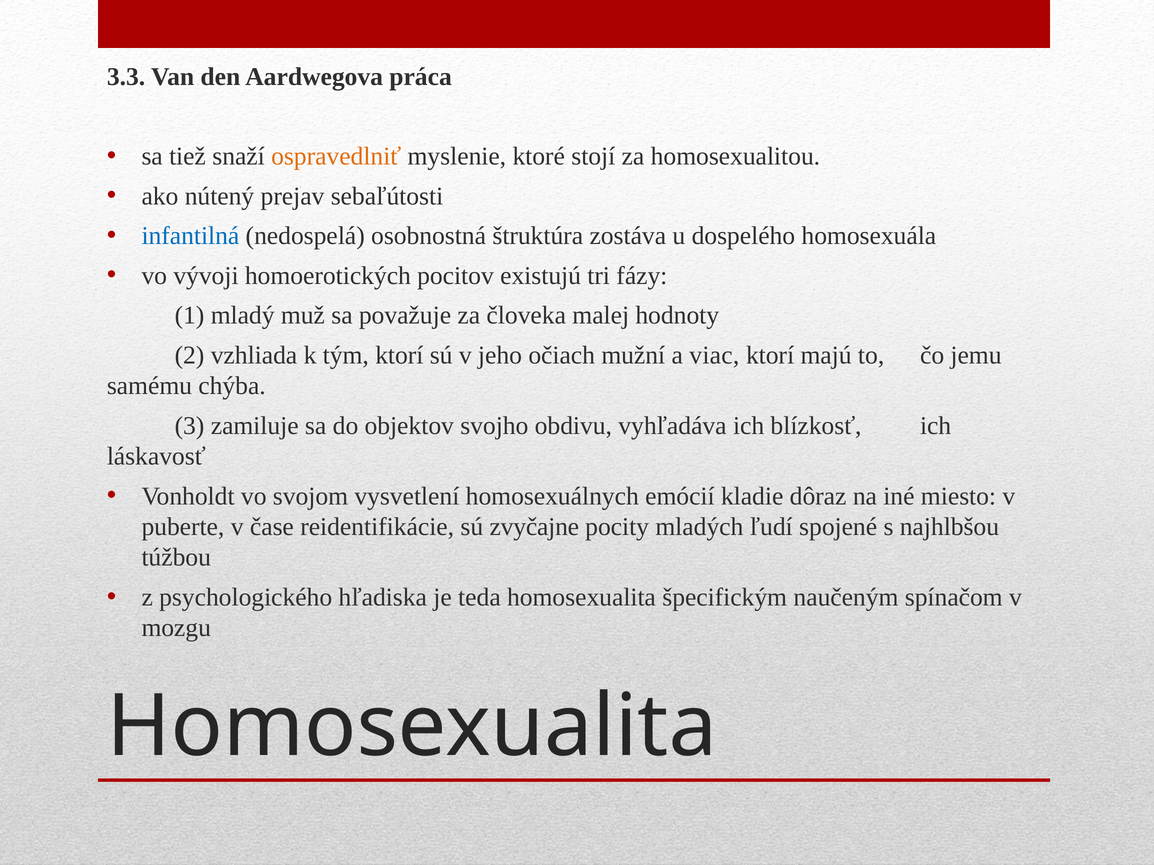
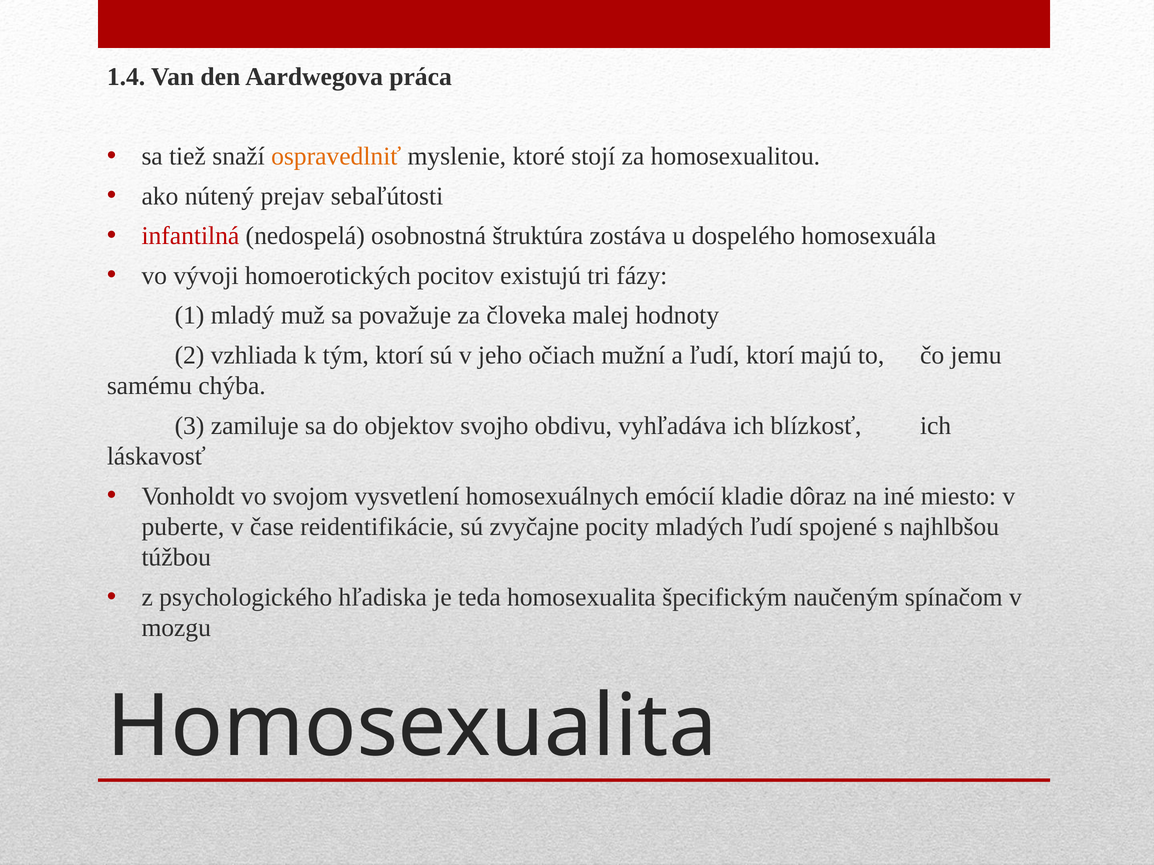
3.3: 3.3 -> 1.4
infantilná colour: blue -> red
a viac: viac -> ľudí
